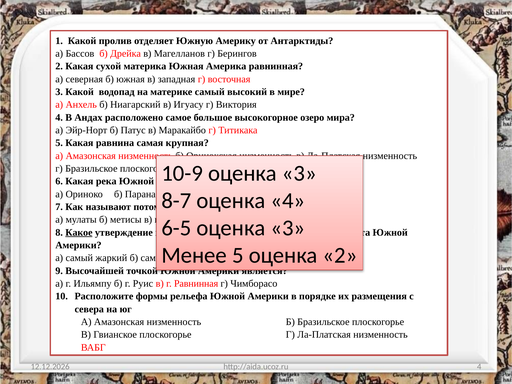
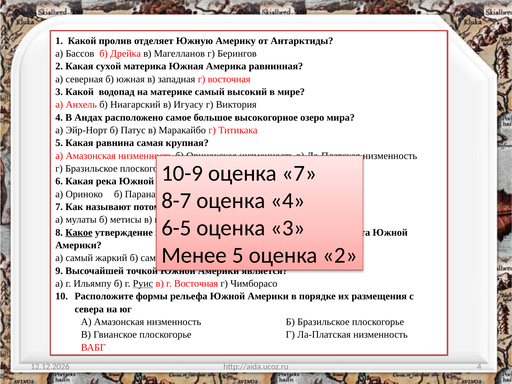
3 at (299, 173): 3 -> 7
Руис underline: none -> present
в г Равнинная: Равнинная -> Восточная
